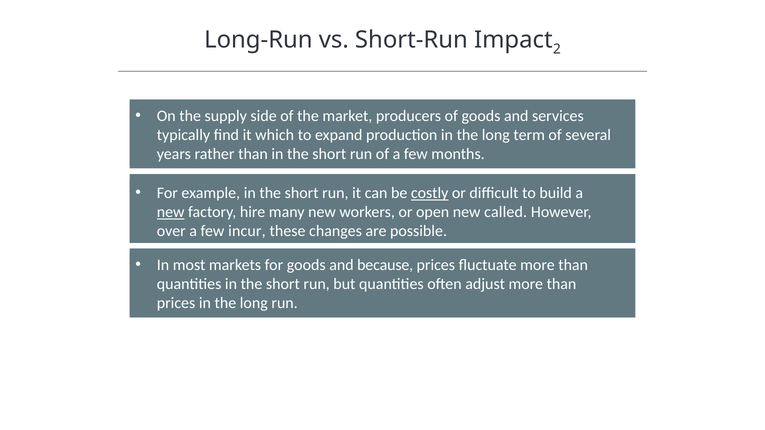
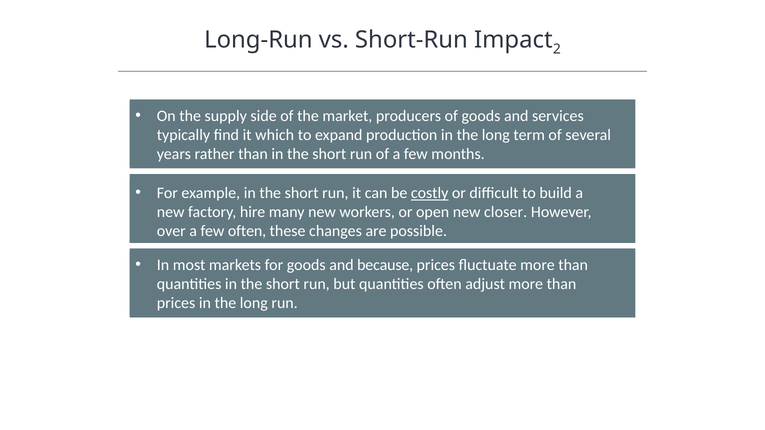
new at (171, 212) underline: present -> none
called: called -> closer
few incur: incur -> often
